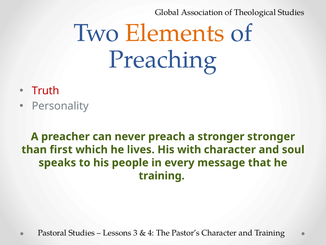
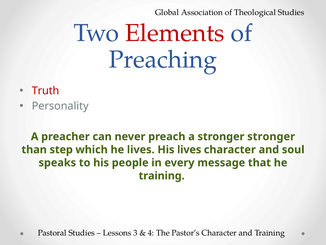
Elements colour: orange -> red
first: first -> step
His with: with -> lives
